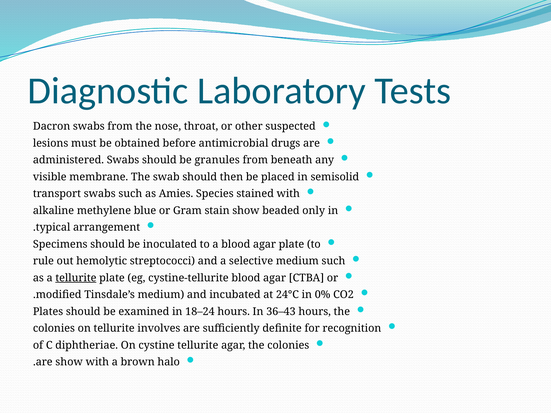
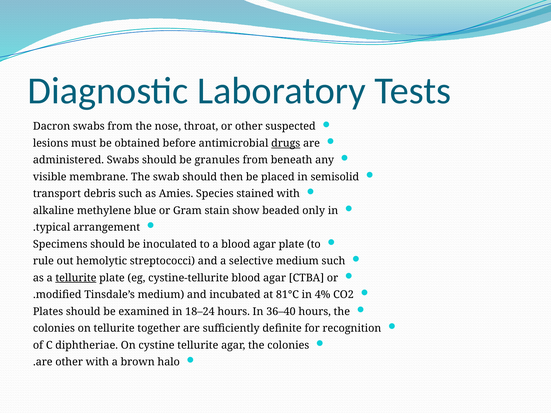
drugs underline: none -> present
transport swabs: swabs -> debris
24°C: 24°C -> 81°C
0%: 0% -> 4%
36–43: 36–43 -> 36–40
involves: involves -> together
are show: show -> other
